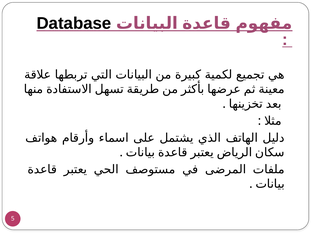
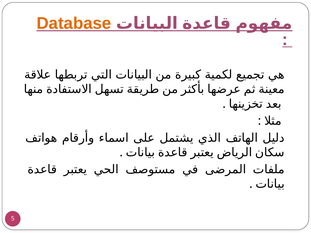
Database colour: black -> orange
